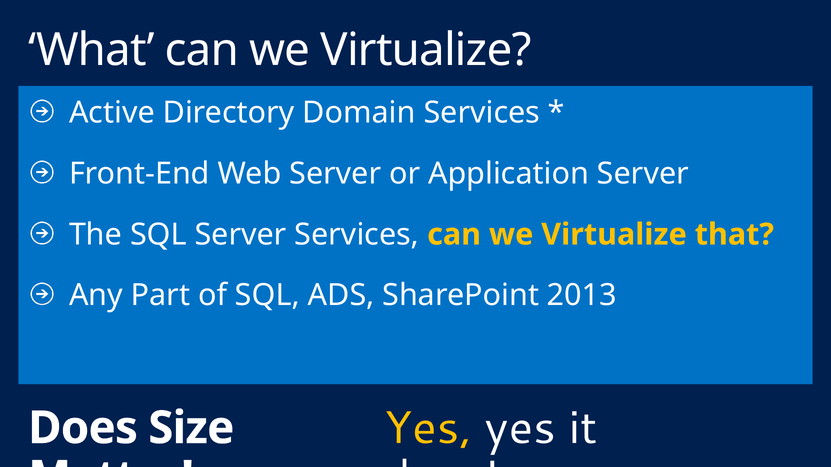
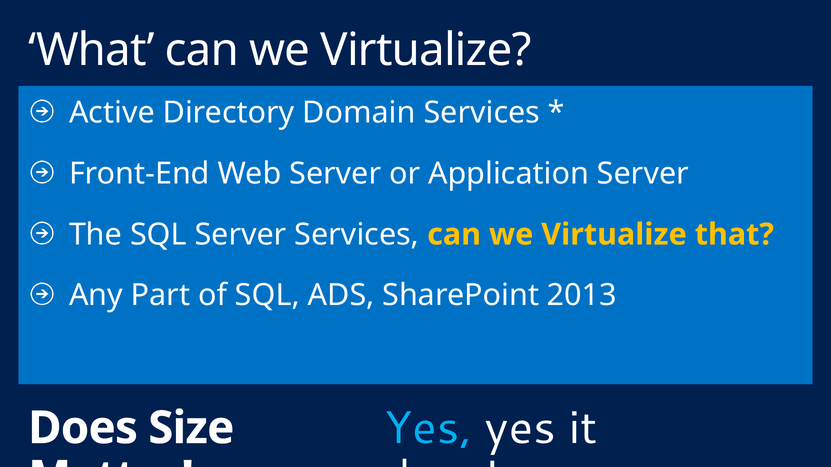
Yes at (428, 428) colour: yellow -> light blue
